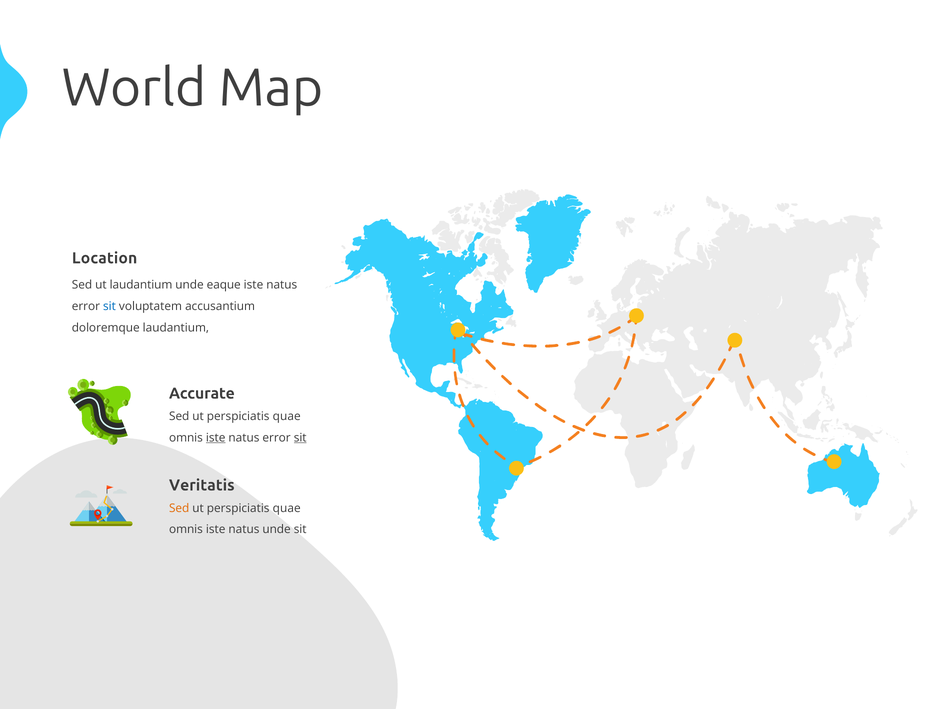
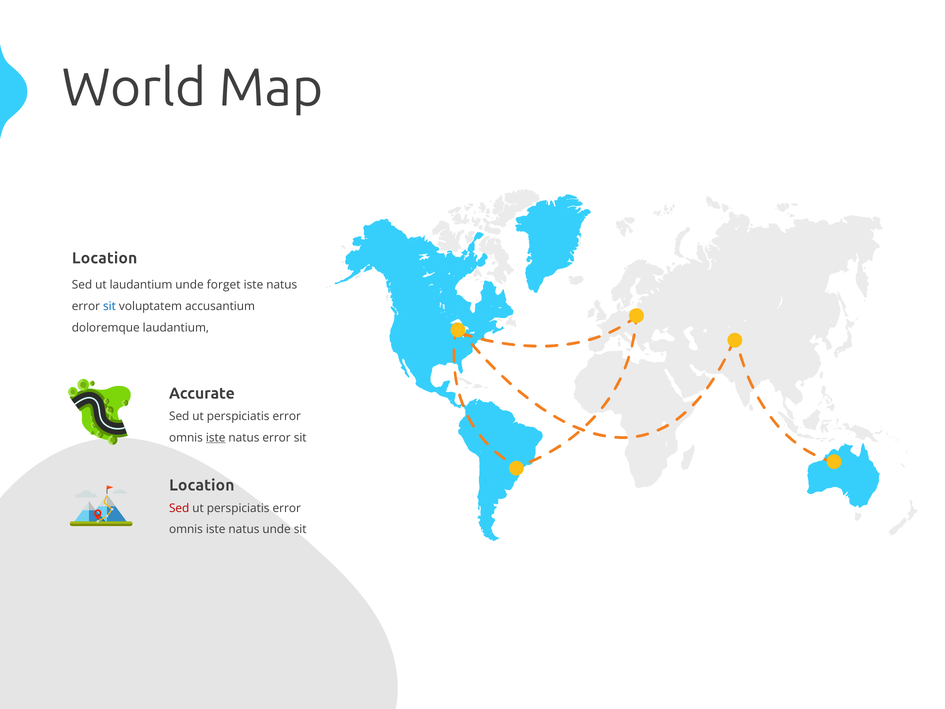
eaque: eaque -> forget
quae at (287, 416): quae -> error
sit at (300, 437) underline: present -> none
Veritatis at (202, 485): Veritatis -> Location
Sed at (179, 508) colour: orange -> red
quae at (287, 508): quae -> error
